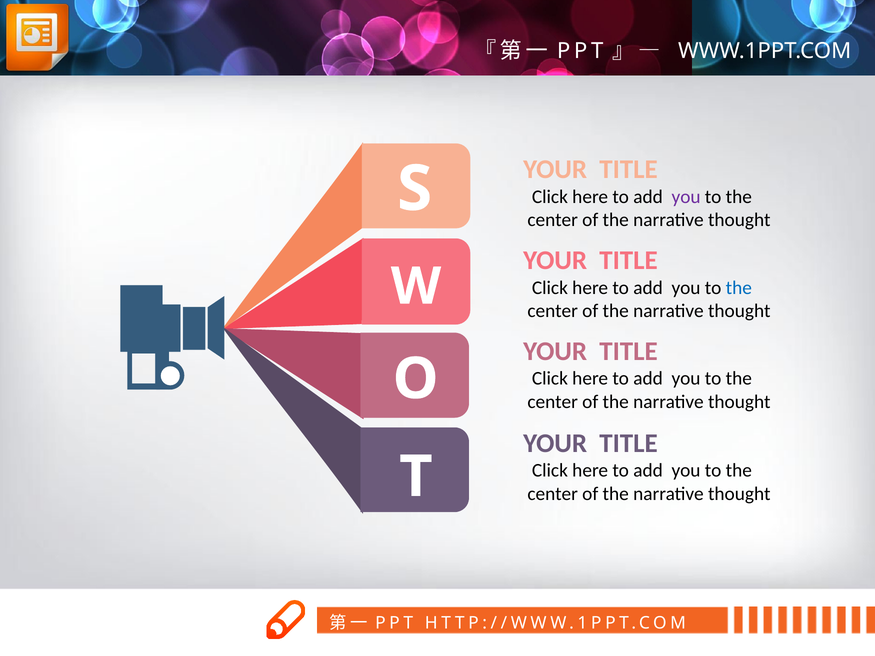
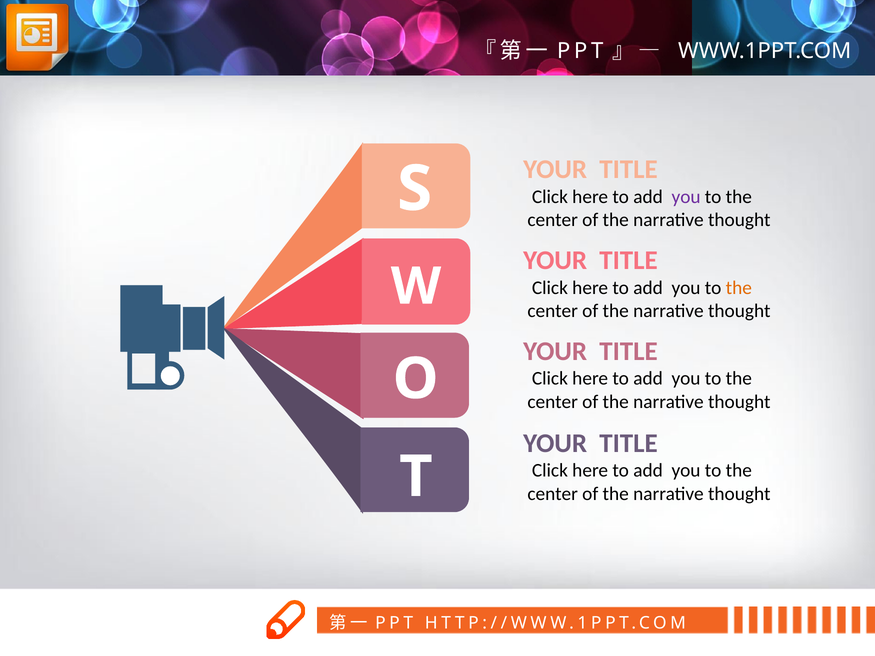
the at (739, 288) colour: blue -> orange
